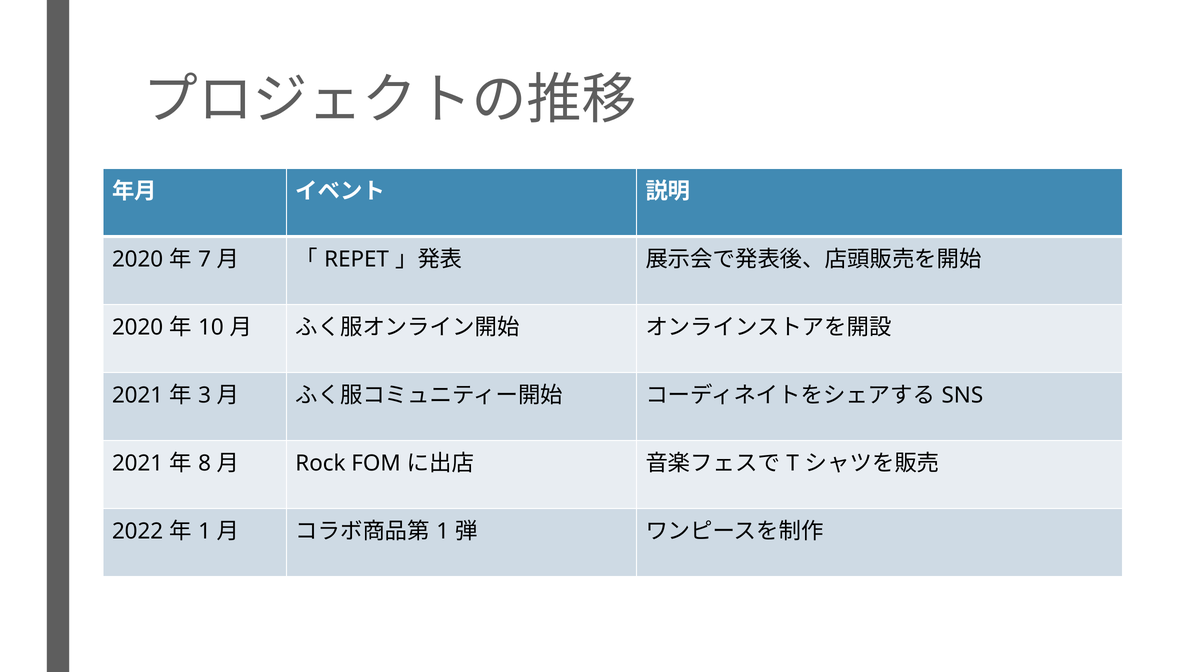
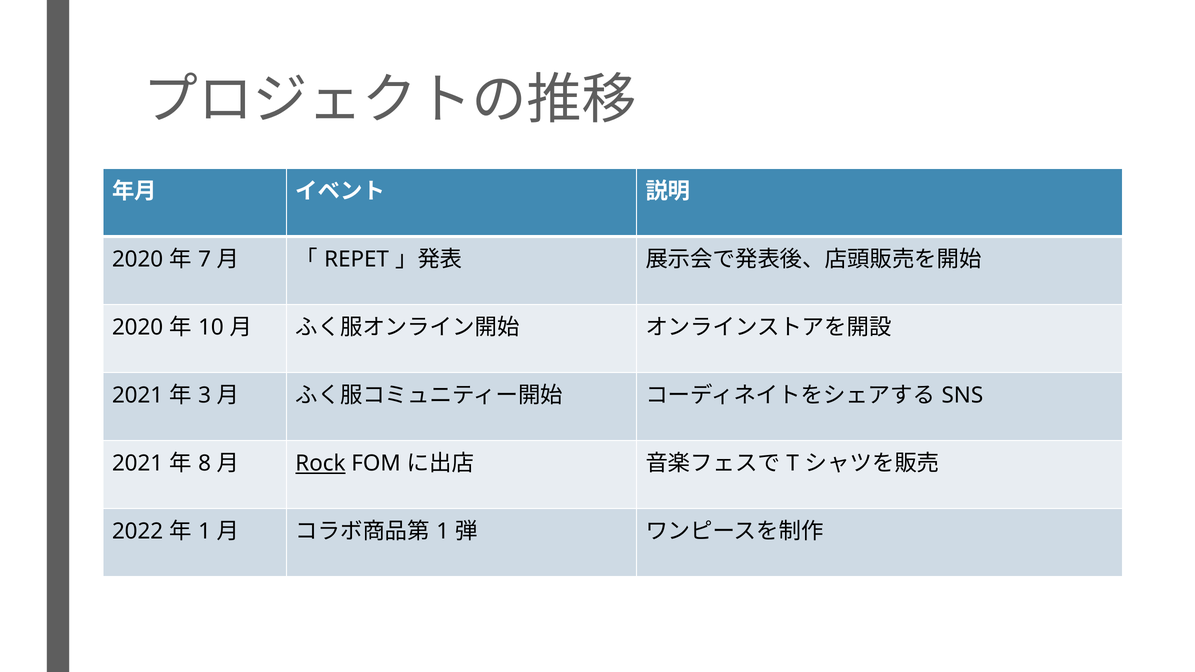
Rock underline: none -> present
